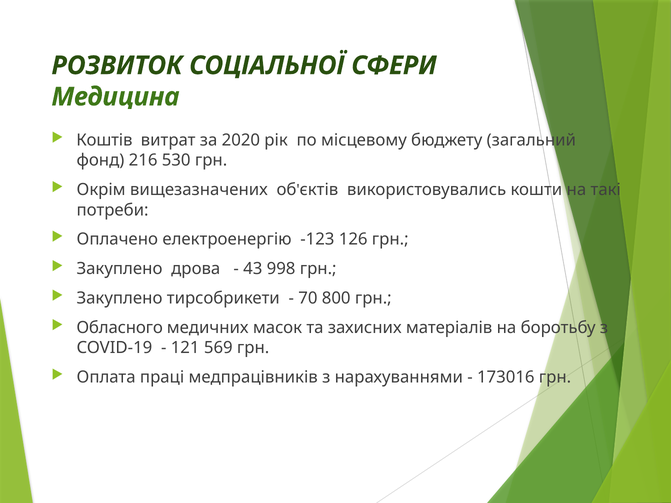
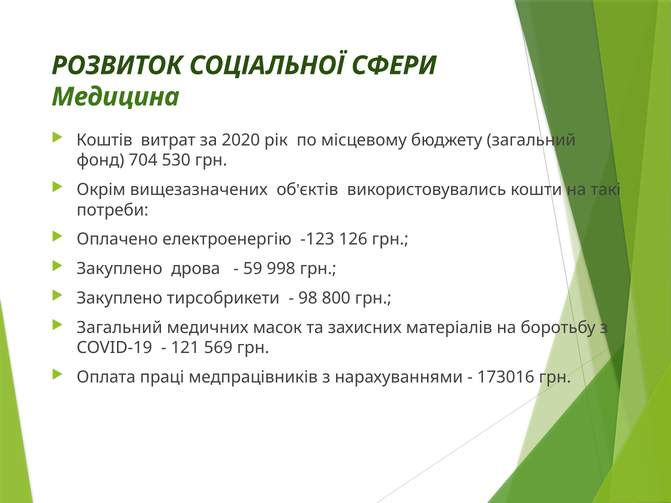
216: 216 -> 704
43: 43 -> 59
70: 70 -> 98
Обласного at (120, 328): Обласного -> Загальний
